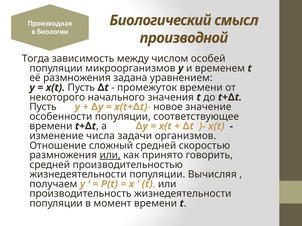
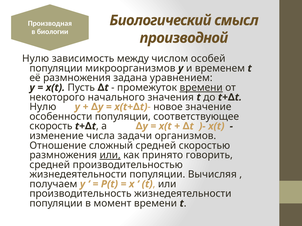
Тогда at (36, 59): Тогда -> Нулю
времени at (201, 88) underline: none -> present
Пусть at (43, 107): Пусть -> Нулю
времени at (51, 126): времени -> скорость
